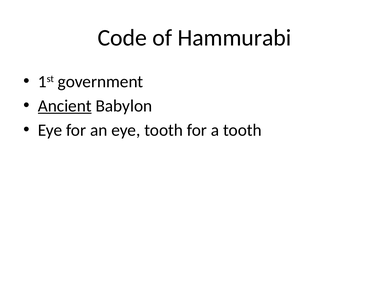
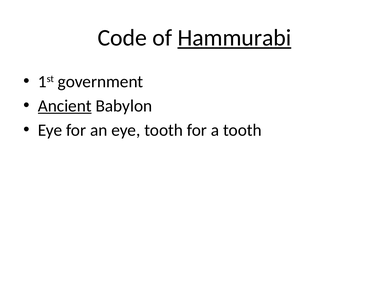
Hammurabi underline: none -> present
